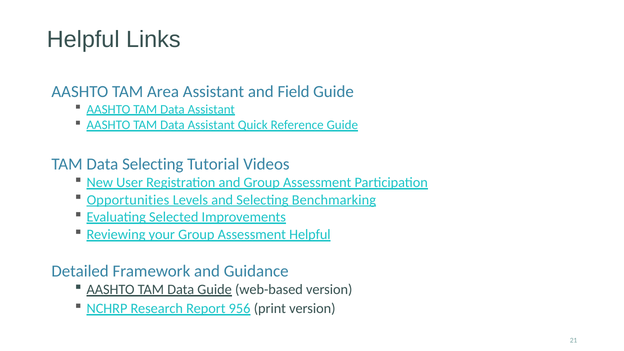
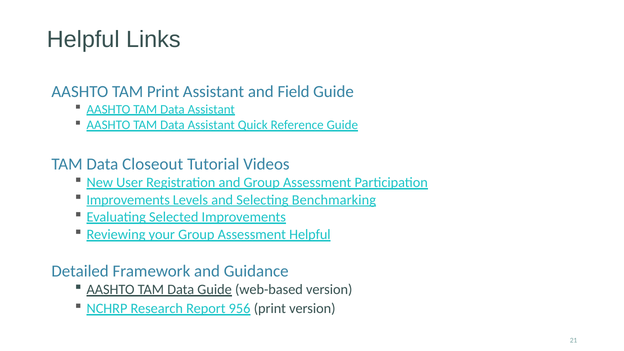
TAM Area: Area -> Print
Data Selecting: Selecting -> Closeout
Opportunities at (128, 200): Opportunities -> Improvements
